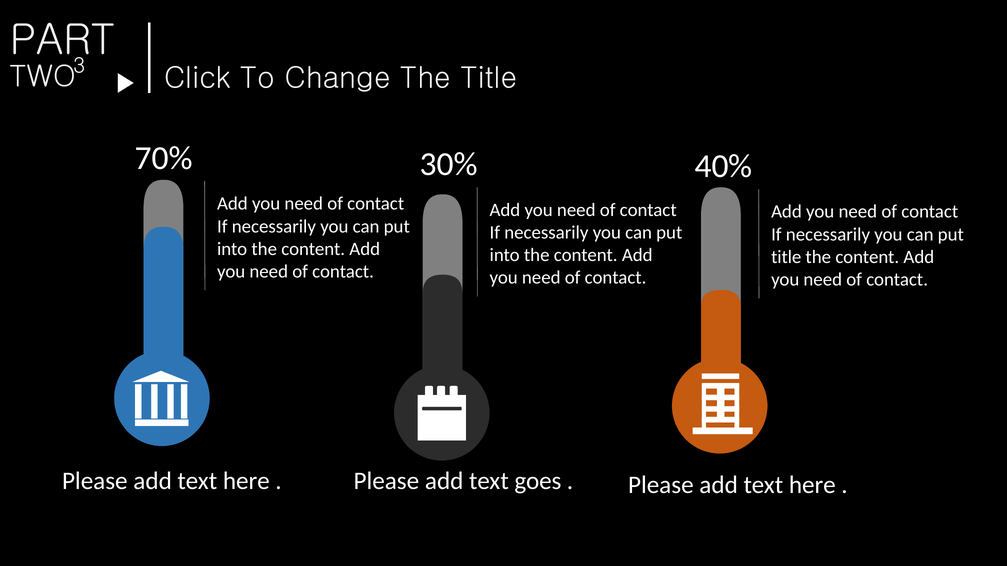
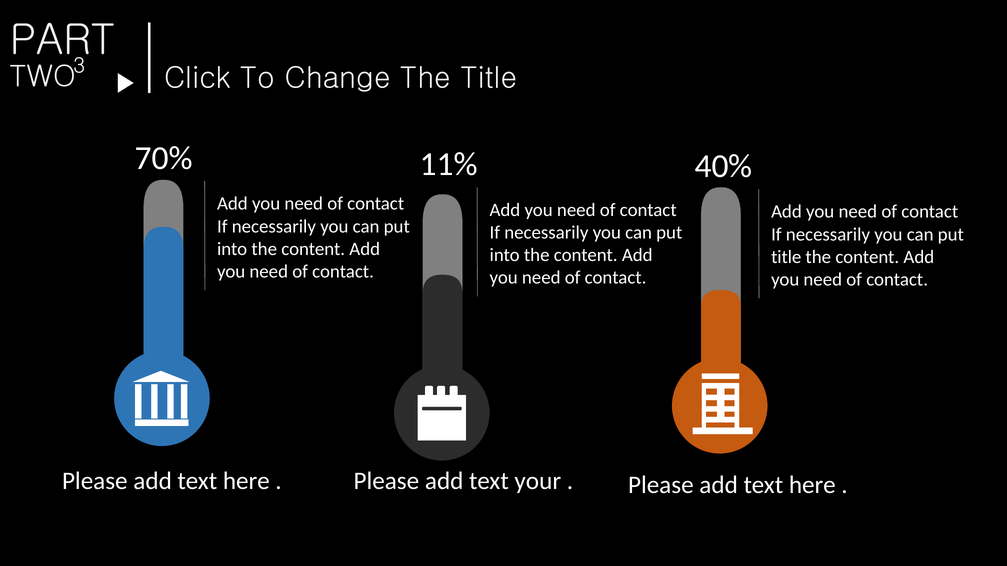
30%: 30% -> 11%
goes: goes -> your
